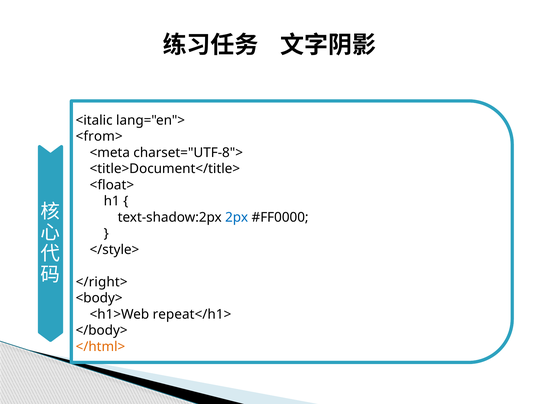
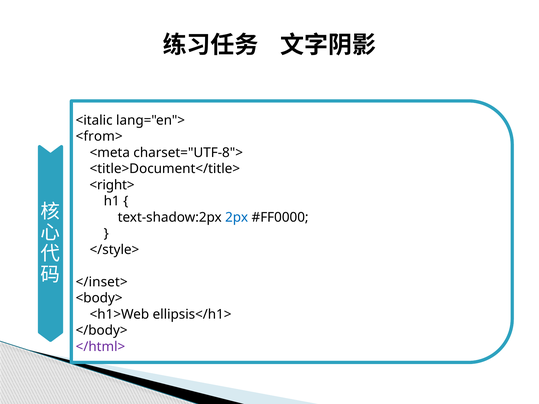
<float>: <float> -> <right>
</right>: </right> -> </inset>
repeat</h1>: repeat</h1> -> ellipsis</h1>
</html> colour: orange -> purple
